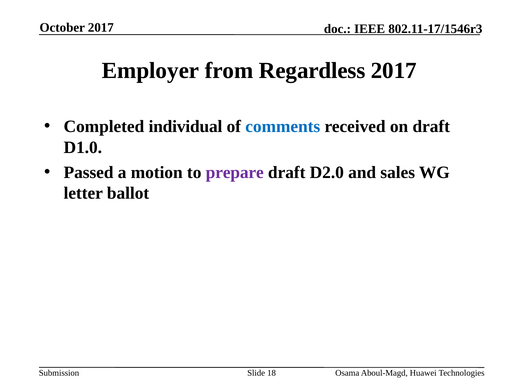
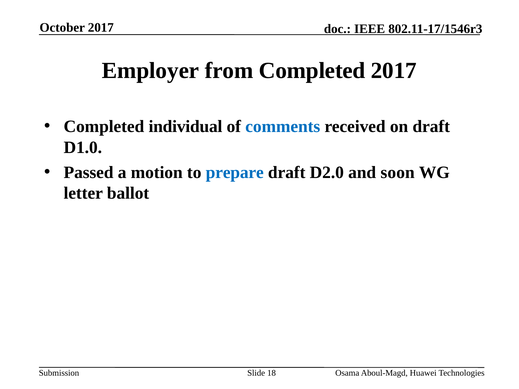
from Regardless: Regardless -> Completed
prepare colour: purple -> blue
sales: sales -> soon
